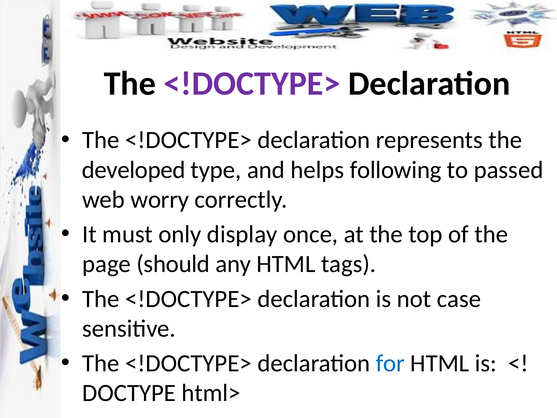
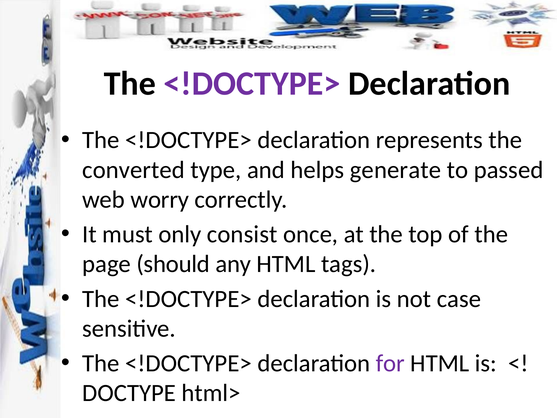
developed: developed -> converted
following: following -> generate
display: display -> consist
for colour: blue -> purple
